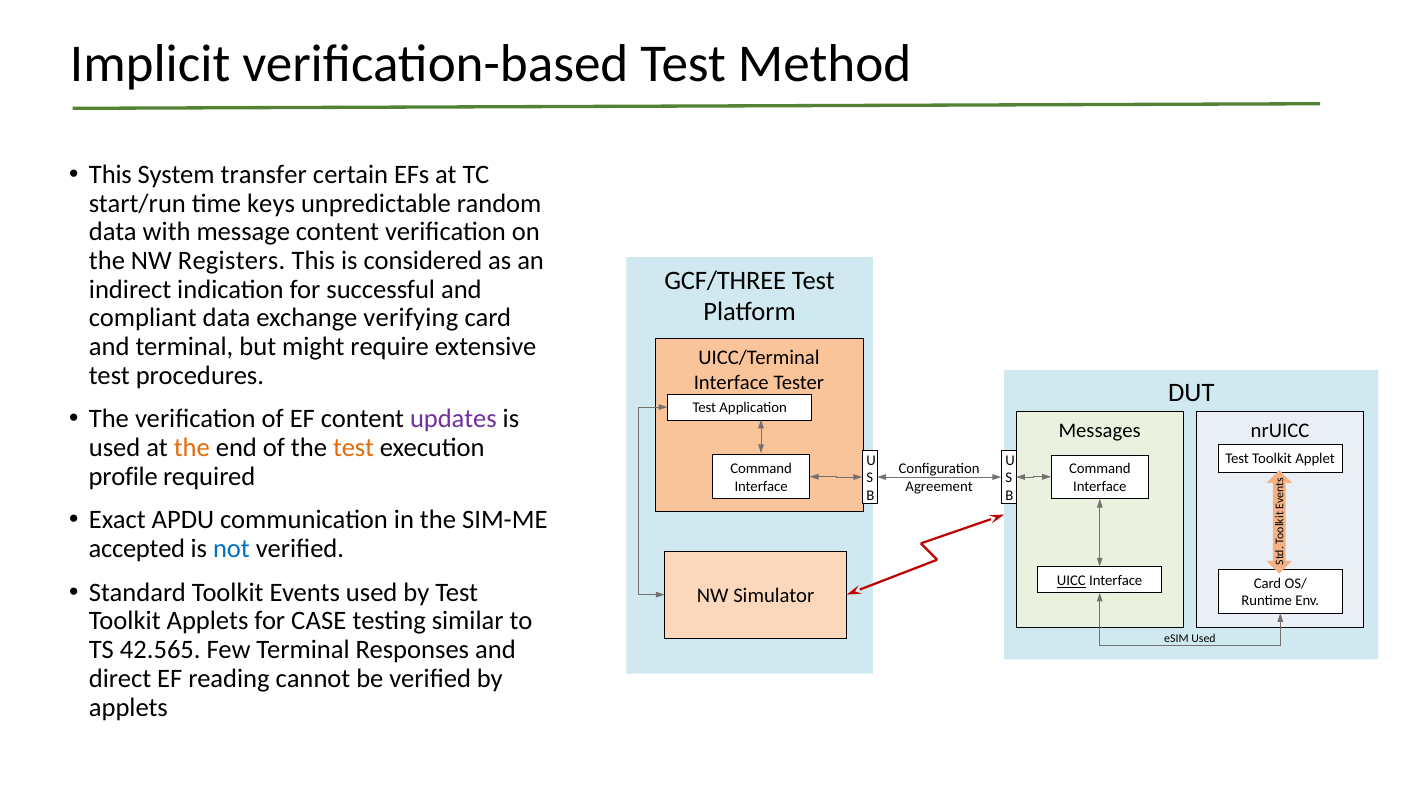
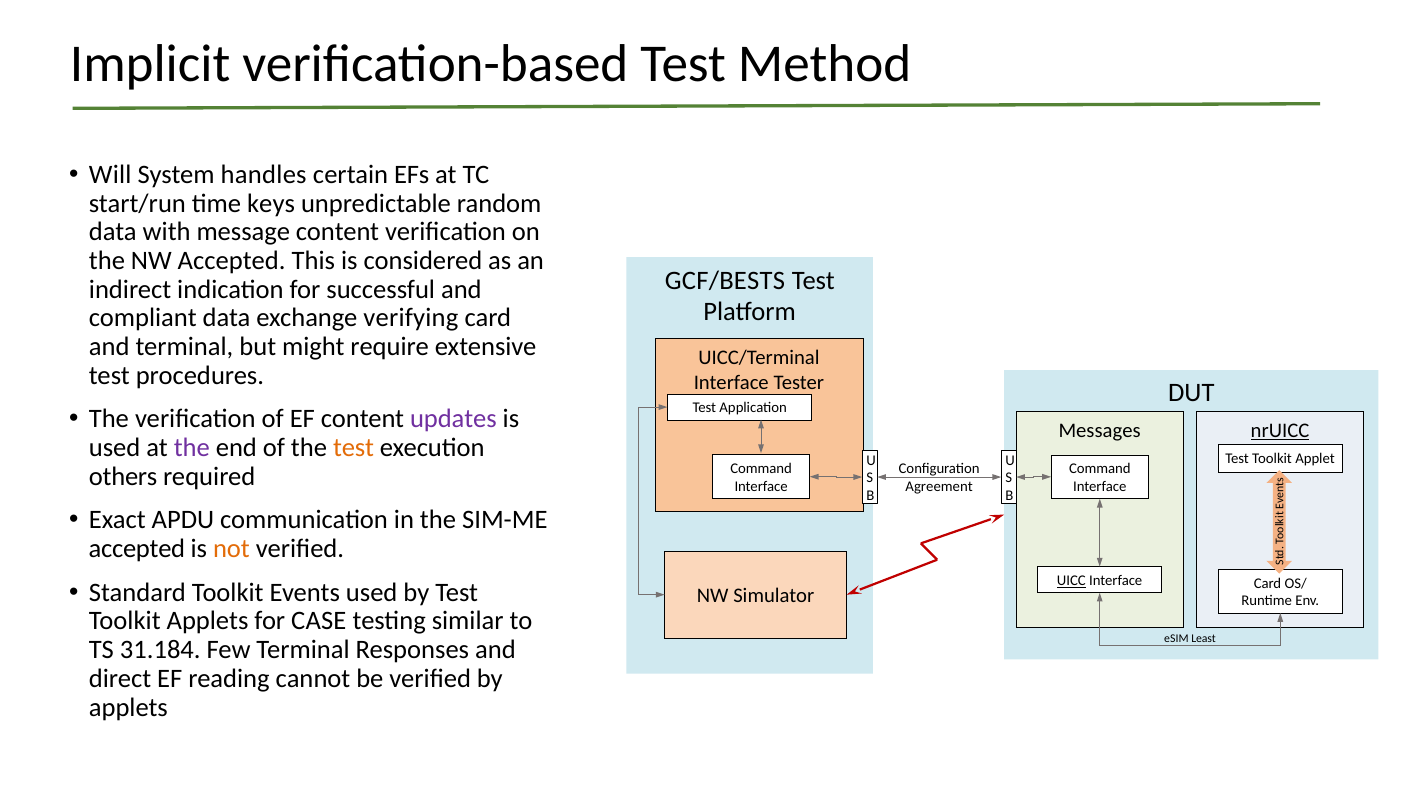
This at (110, 174): This -> Will
transfer: transfer -> handles
NW Registers: Registers -> Accepted
GCF/THREE: GCF/THREE -> GCF/BESTS
nrUICC underline: none -> present
the at (192, 448) colour: orange -> purple
profile: profile -> others
not colour: blue -> orange
eSIM Used: Used -> Least
42.565: 42.565 -> 31.184
